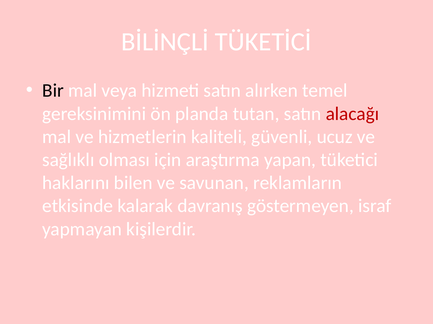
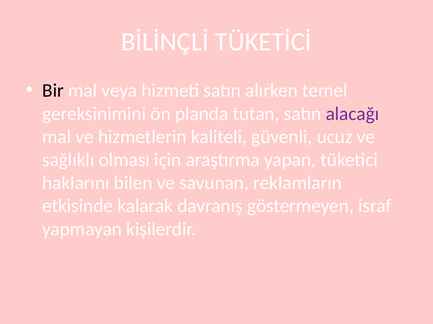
alacağı colour: red -> purple
